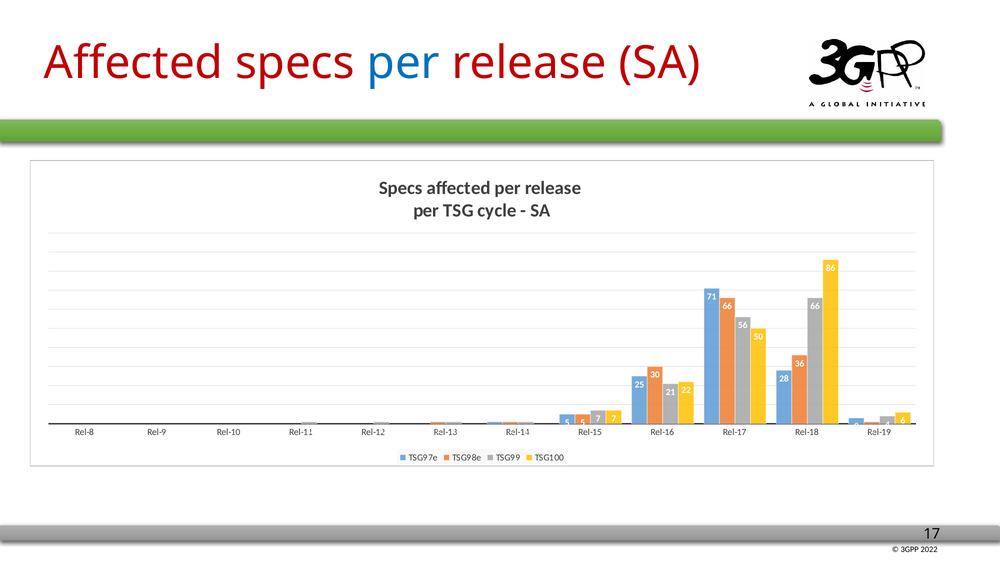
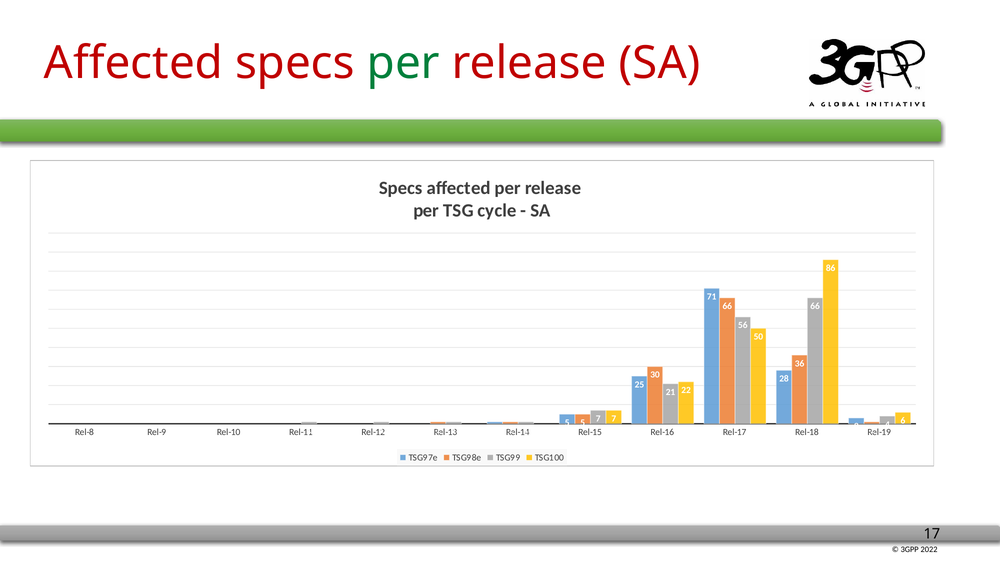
per at (403, 63) colour: blue -> green
